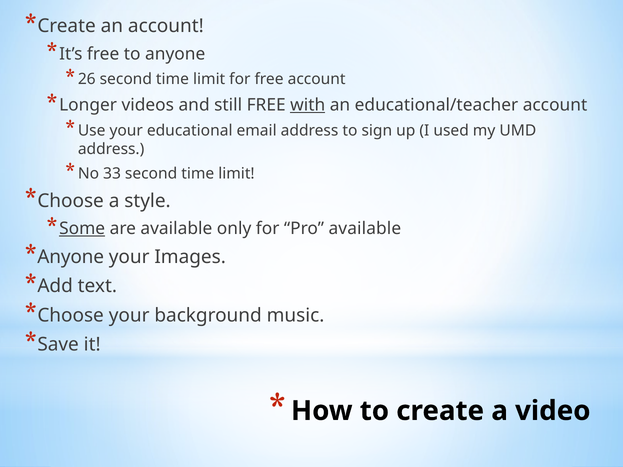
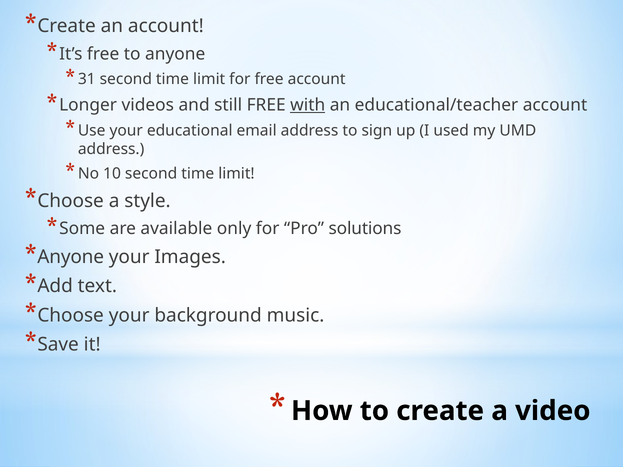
26: 26 -> 31
33: 33 -> 10
Some underline: present -> none
Pro available: available -> solutions
